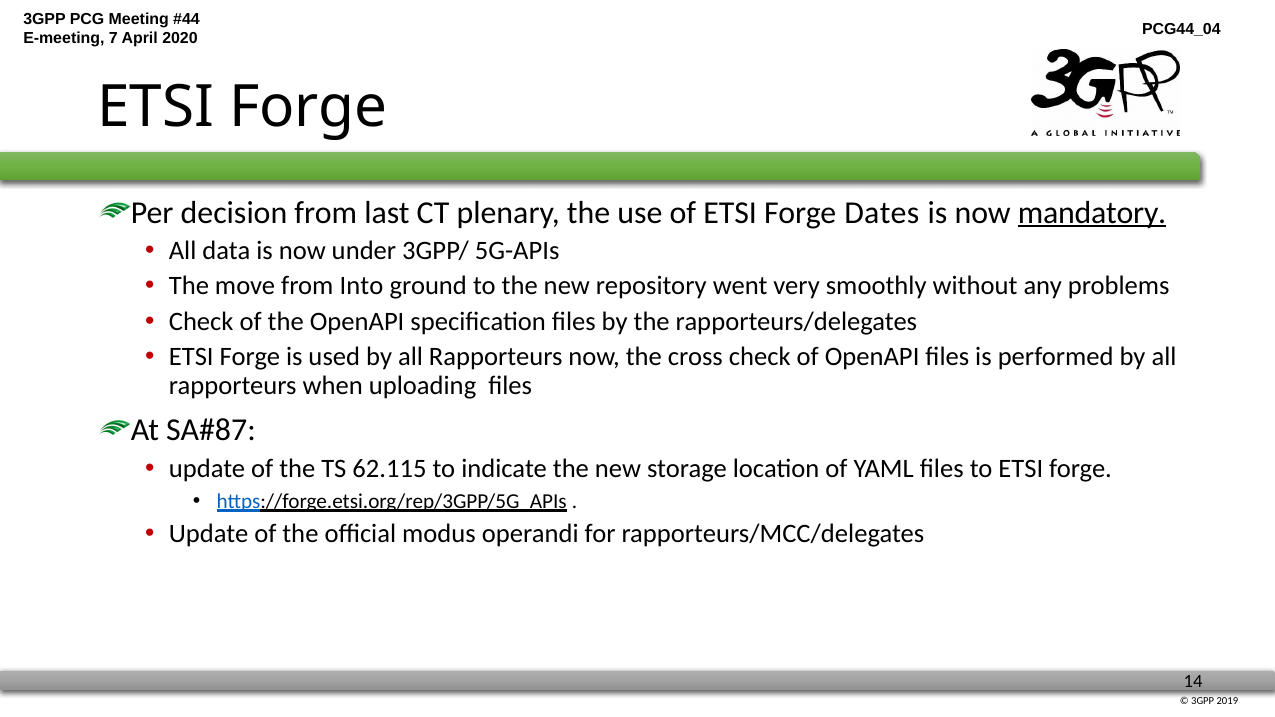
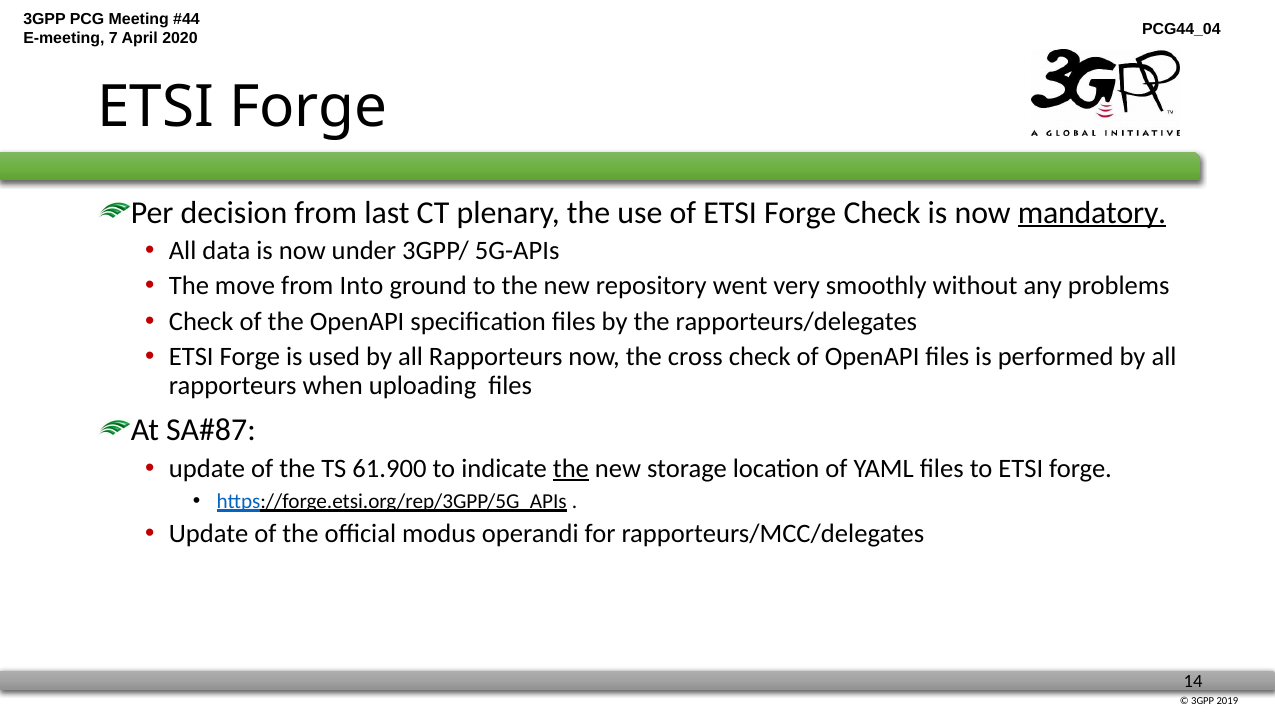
Forge Dates: Dates -> Check
62.115: 62.115 -> 61.900
the at (571, 469) underline: none -> present
